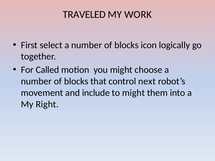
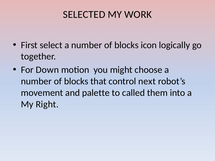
TRAVELED: TRAVELED -> SELECTED
Called: Called -> Down
include: include -> palette
to might: might -> called
